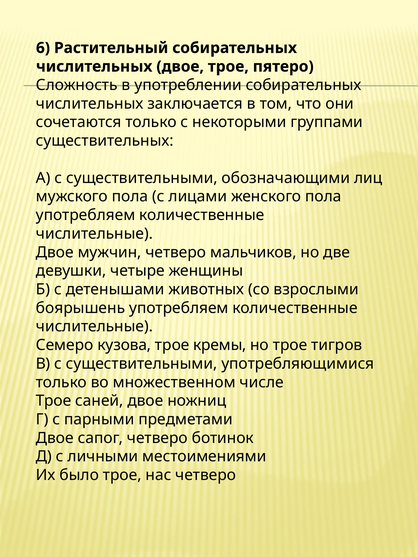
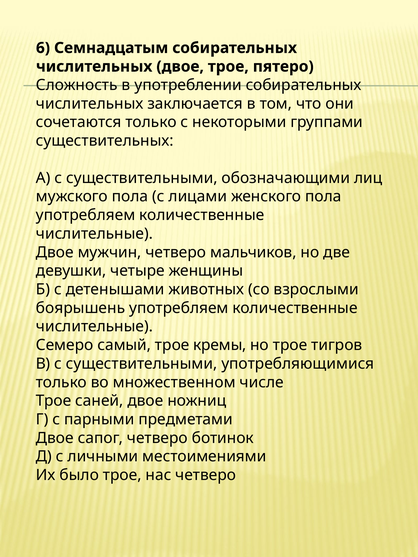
Растительный: Растительный -> Семнадцатым
кузова: кузова -> самый
